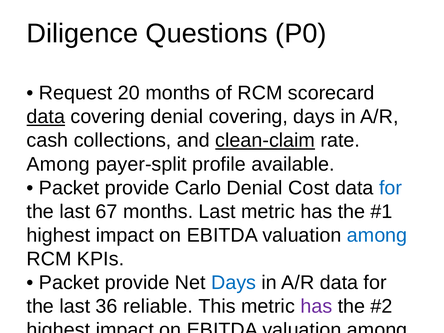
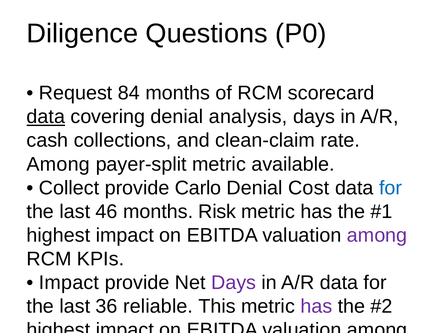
20: 20 -> 84
denial covering: covering -> analysis
clean-claim underline: present -> none
payer-split profile: profile -> metric
Packet at (69, 188): Packet -> Collect
67: 67 -> 46
months Last: Last -> Risk
among at (377, 235) colour: blue -> purple
Packet at (69, 283): Packet -> Impact
Days at (234, 283) colour: blue -> purple
